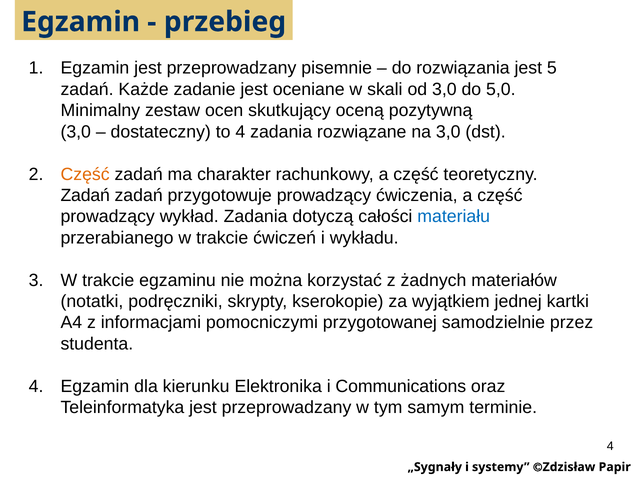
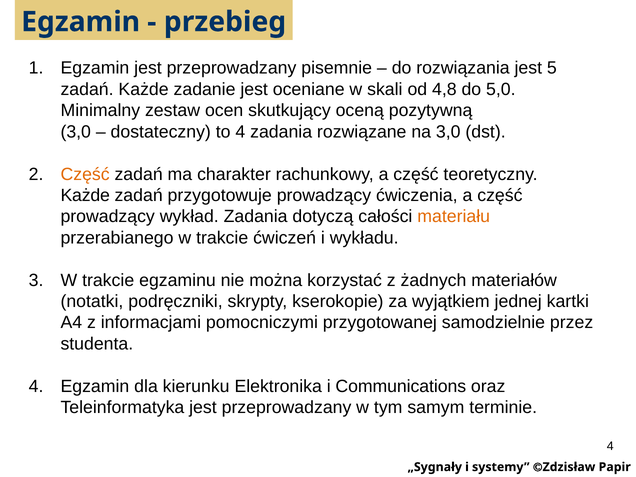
od 3,0: 3,0 -> 4,8
Zadań at (85, 195): Zadań -> Każde
materiału colour: blue -> orange
